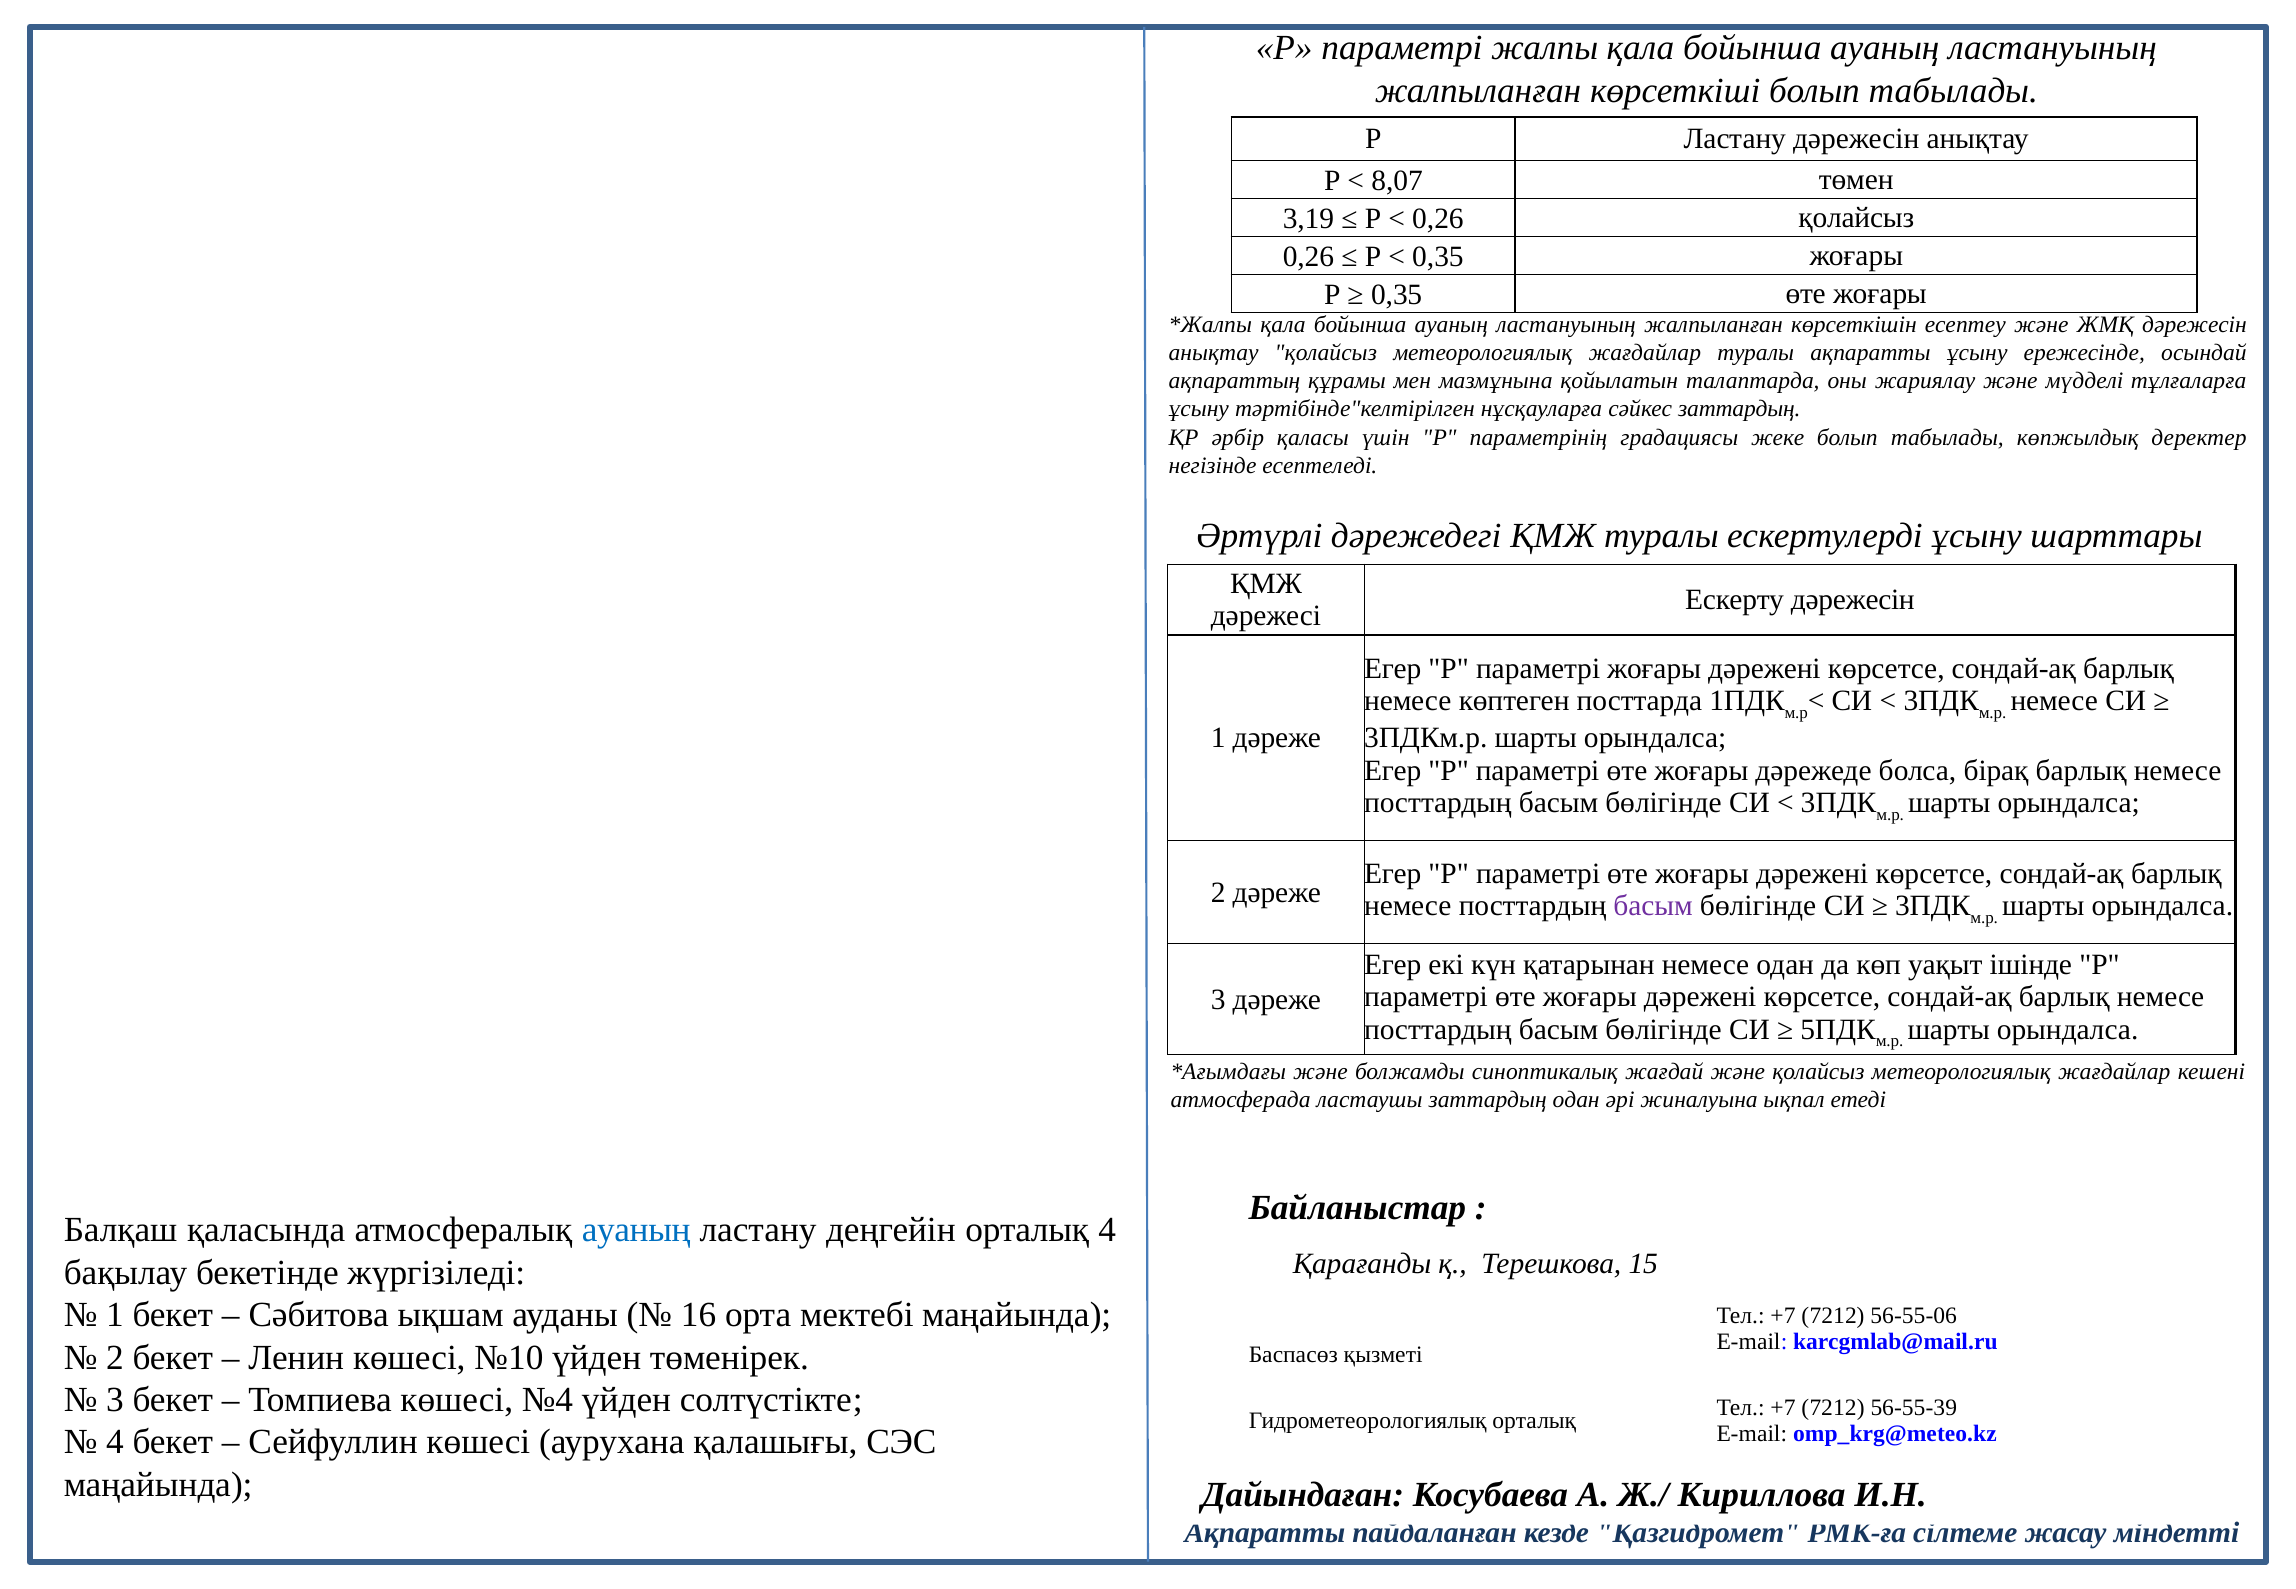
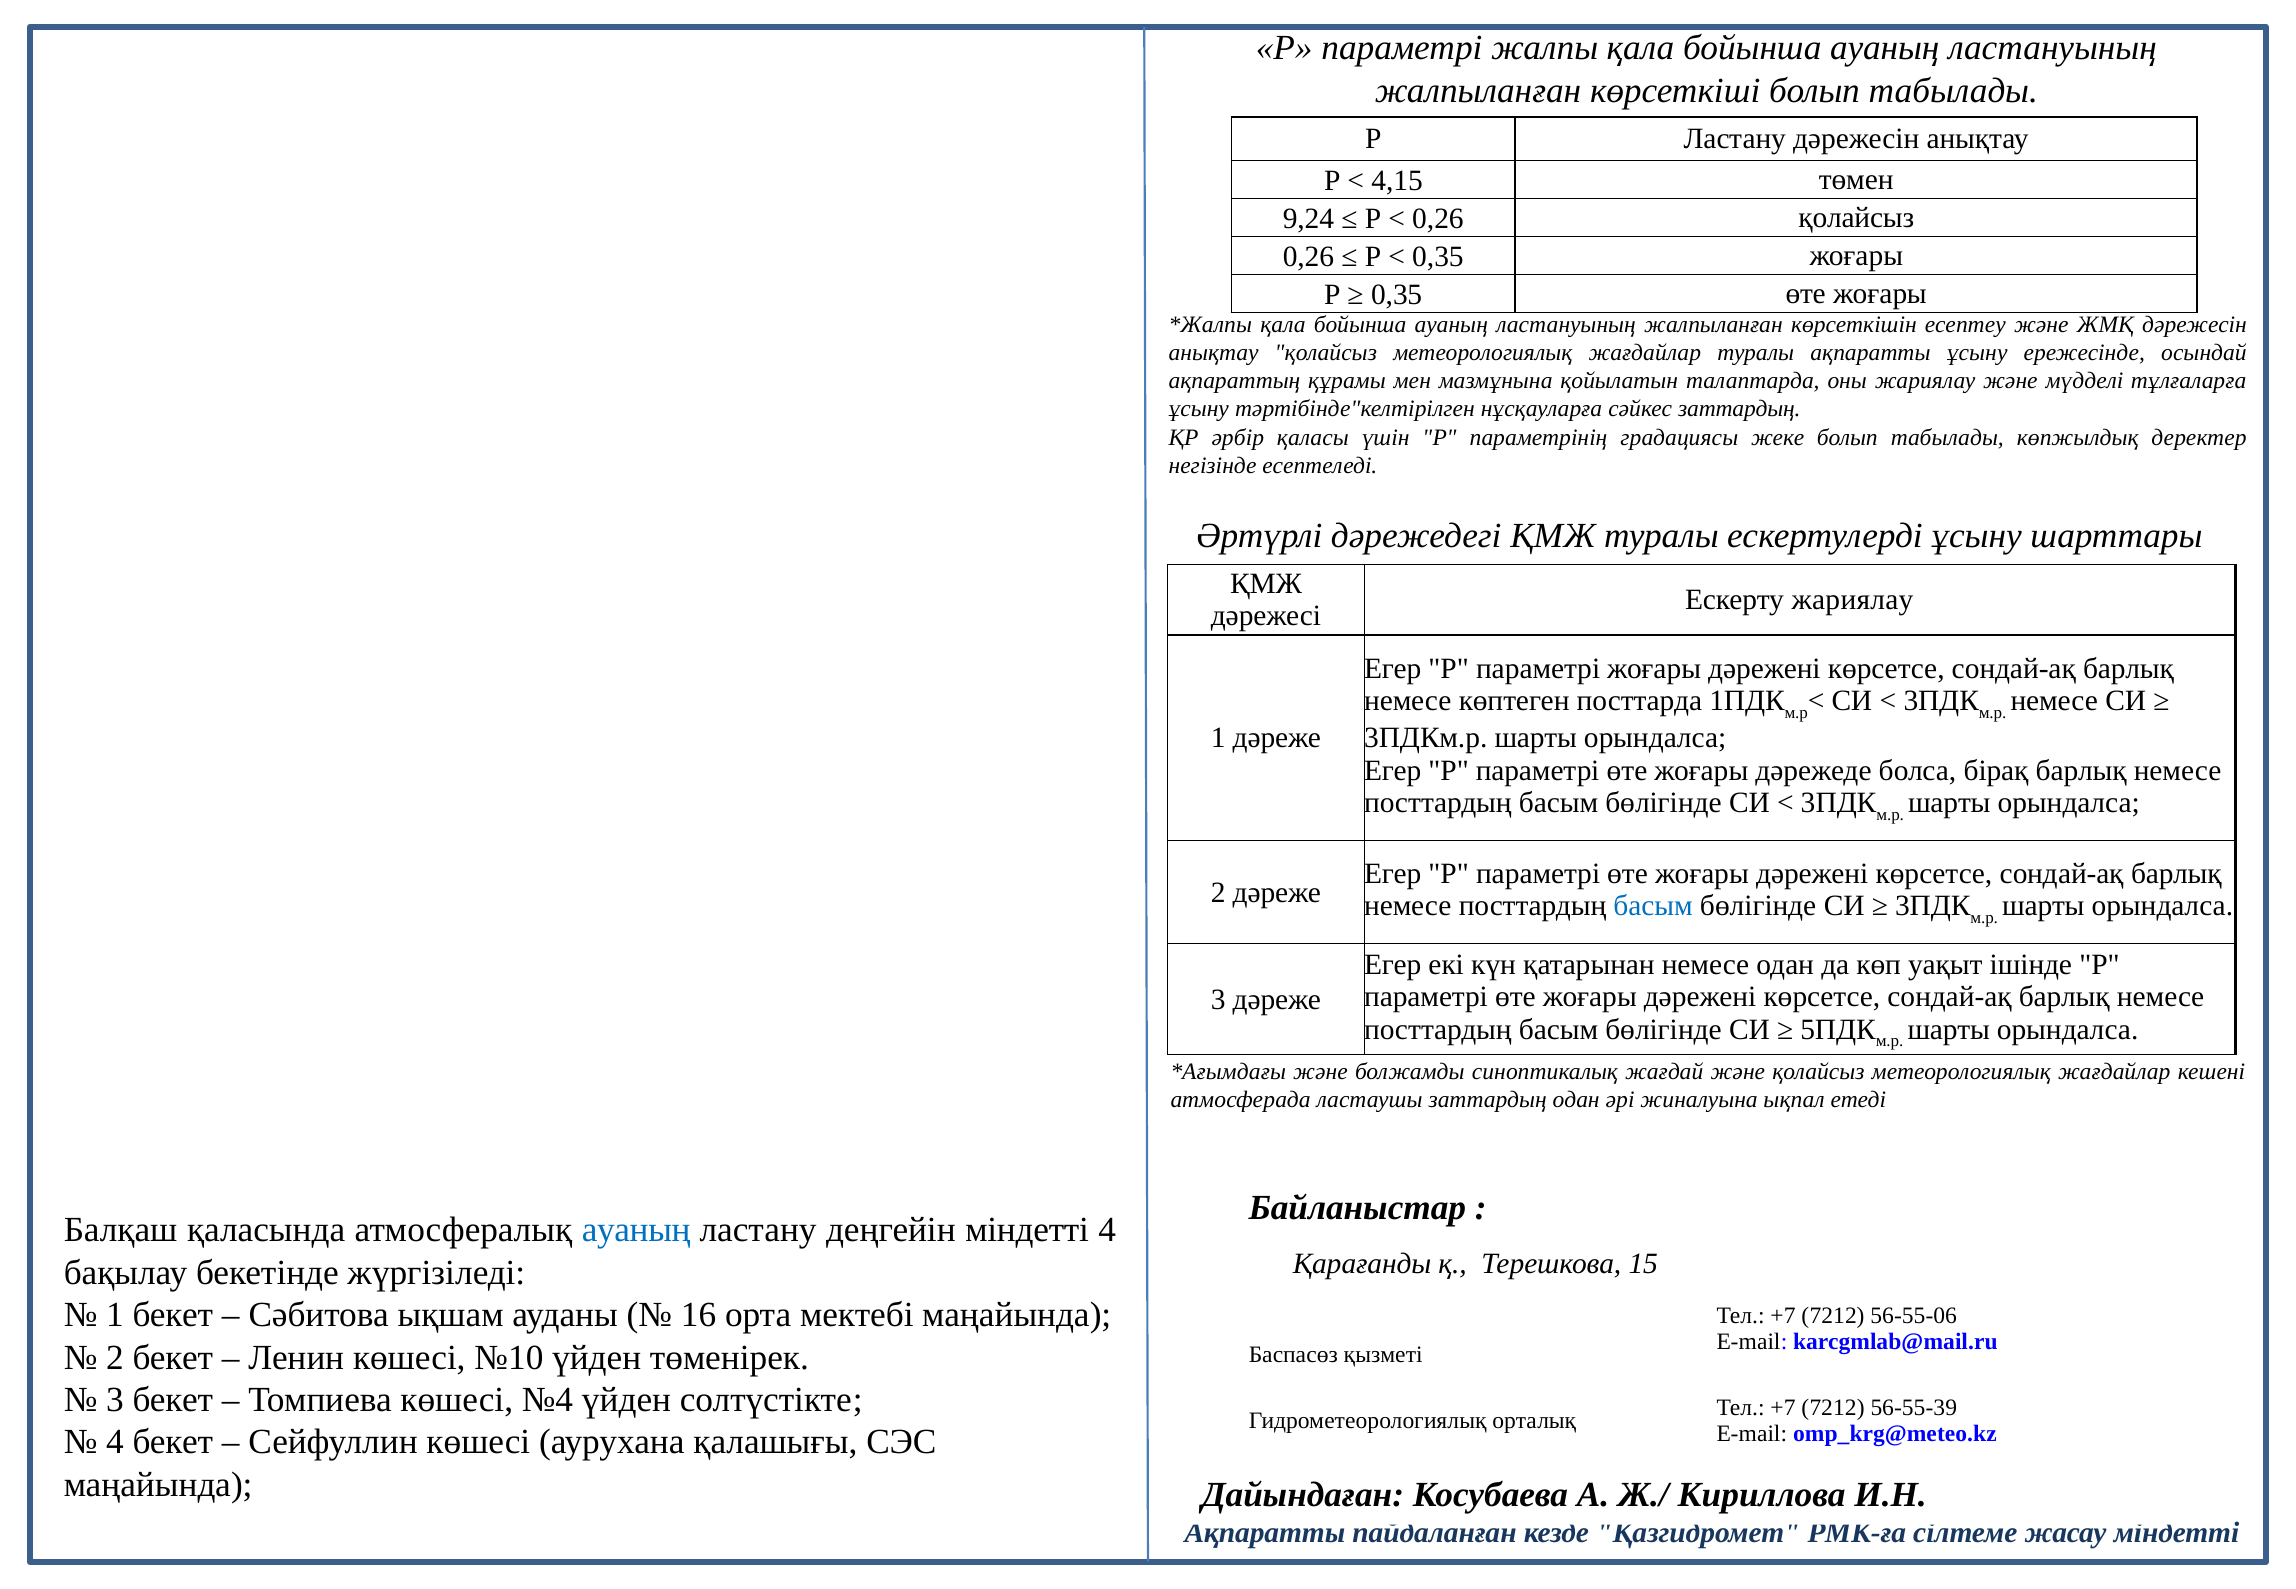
8,07: 8,07 -> 4,15
3,19: 3,19 -> 9,24
Ескерту дәрежесін: дәрежесін -> жариялау
басым at (1653, 907) colour: purple -> blue
деңгейін орталық: орталық -> міндетті
